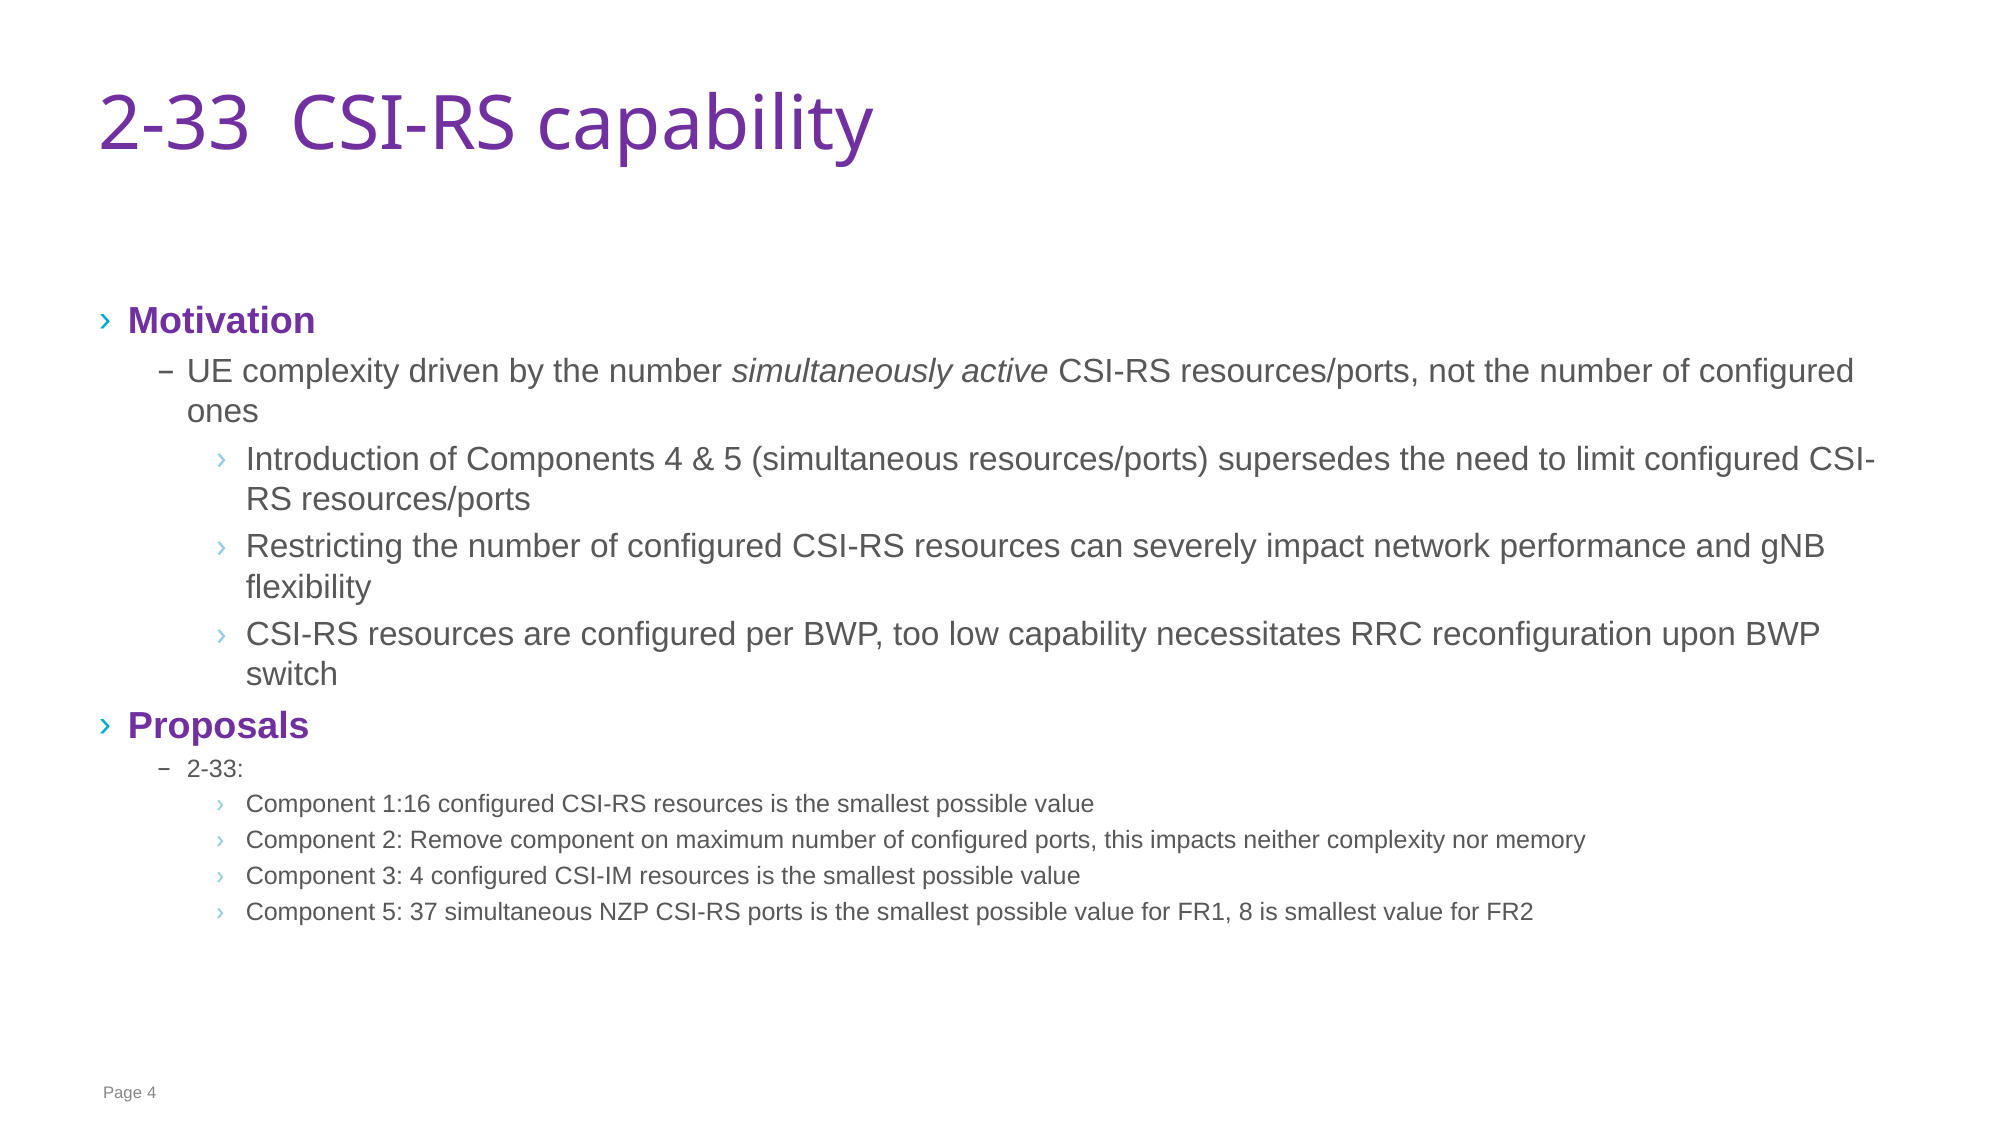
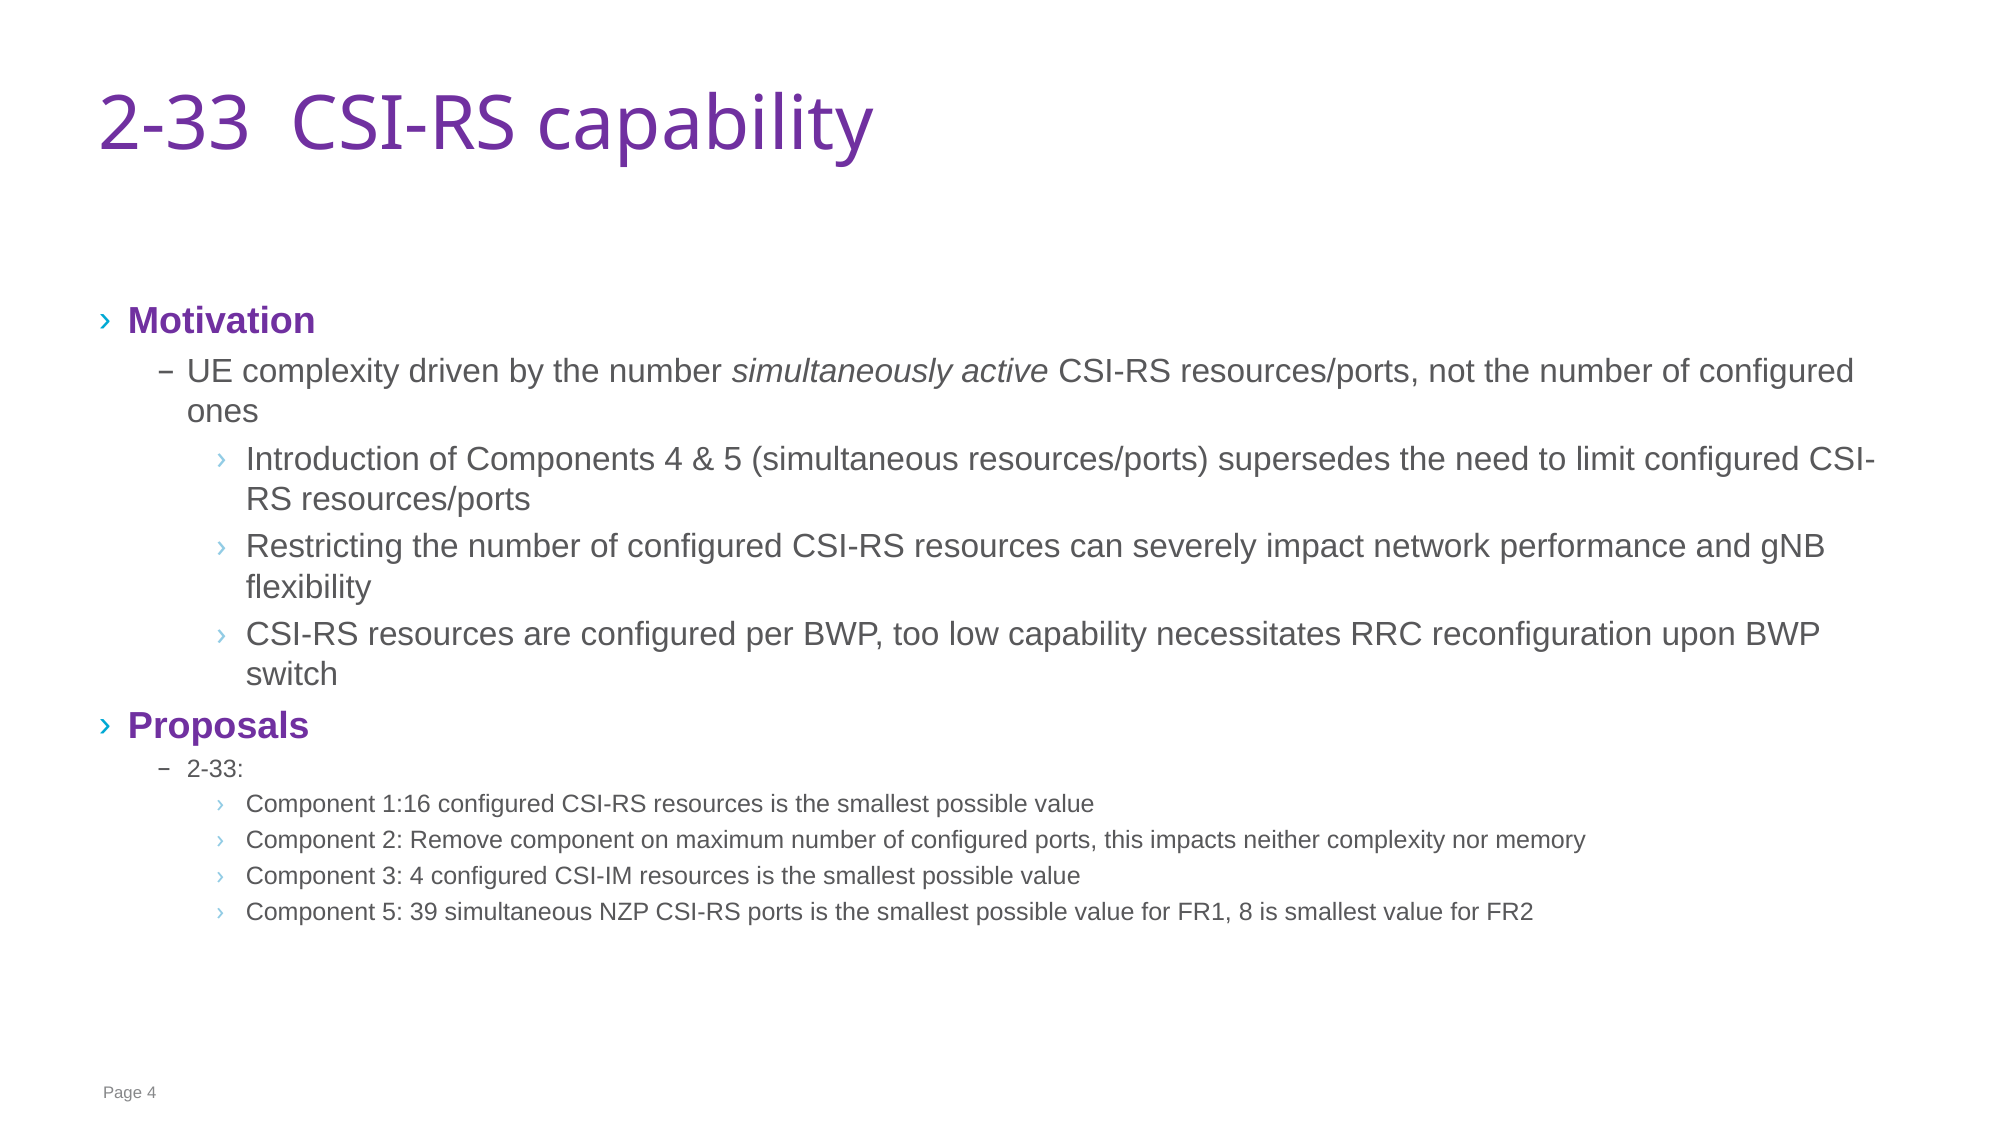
37: 37 -> 39
